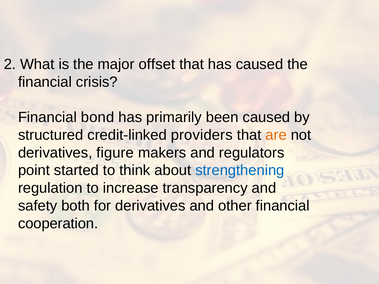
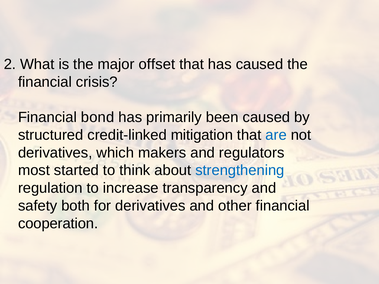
providers: providers -> mitigation
are colour: orange -> blue
figure: figure -> which
point: point -> most
